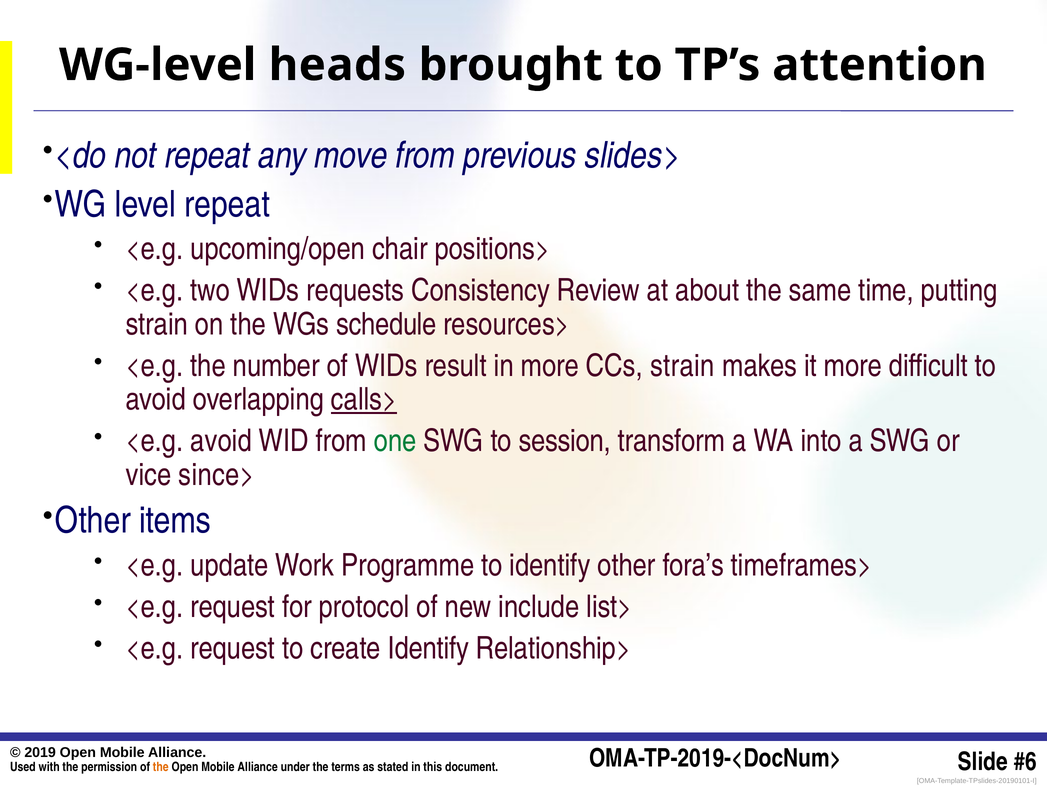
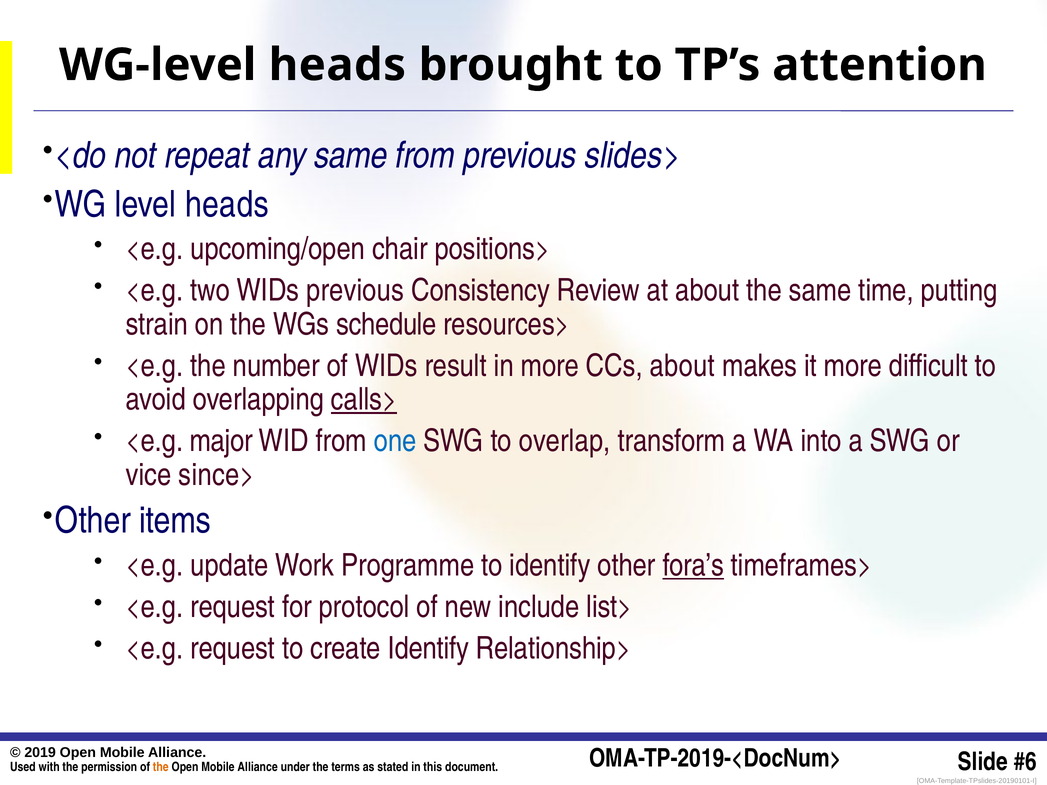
any move: move -> same
level repeat: repeat -> heads
WIDs requests: requests -> previous
CCs strain: strain -> about
<e.g avoid: avoid -> major
one colour: green -> blue
session: session -> overlap
fora’s underline: none -> present
